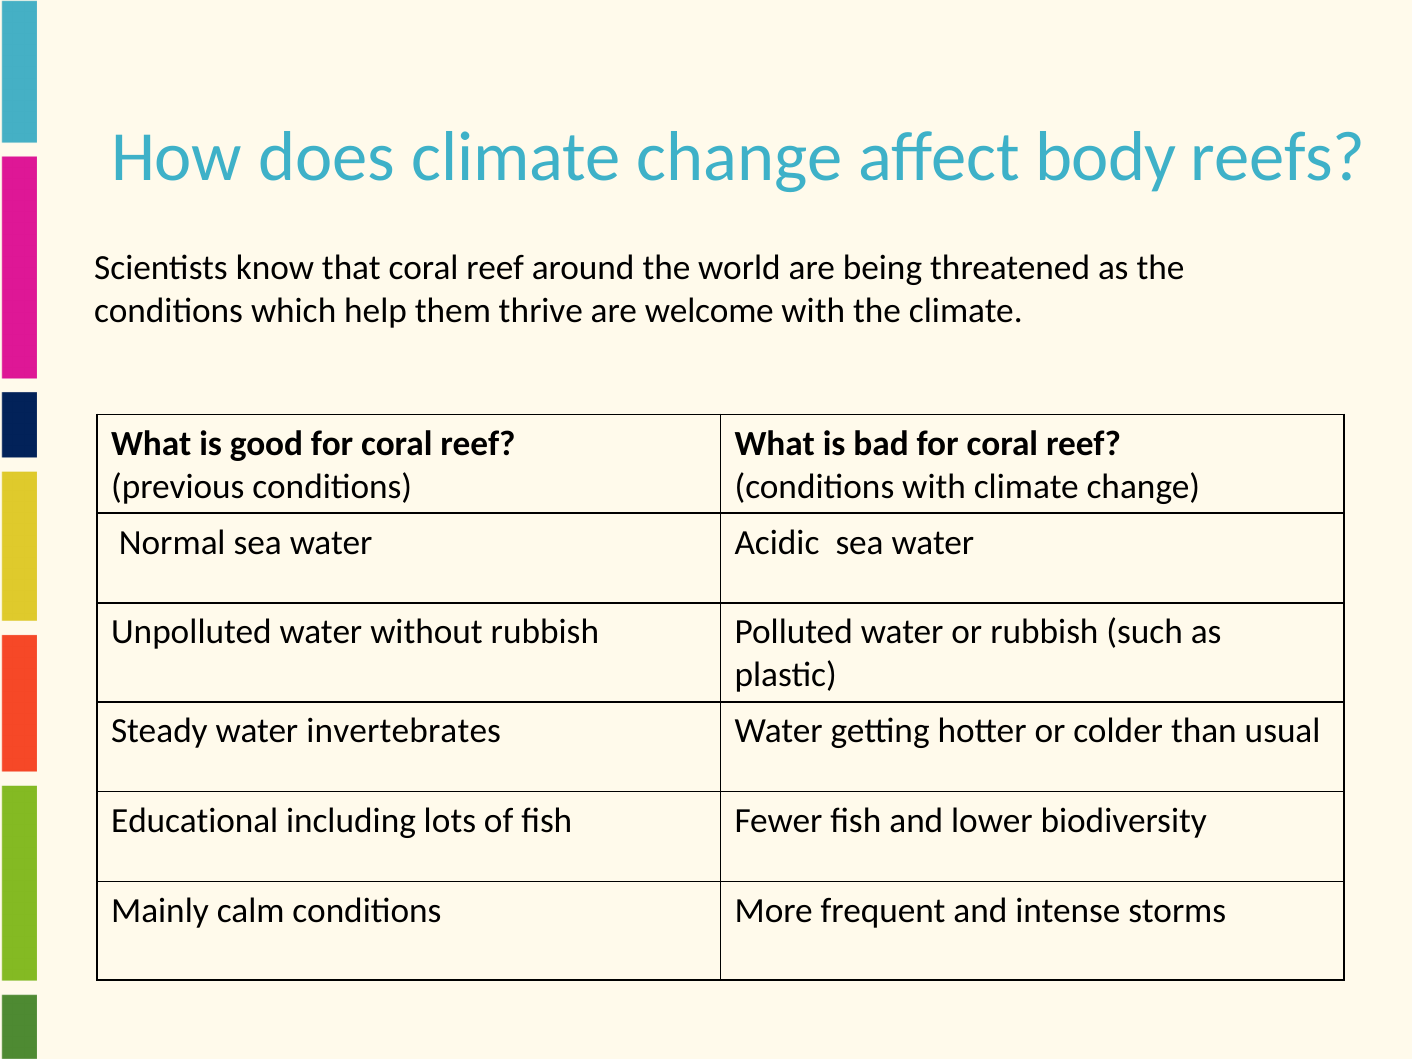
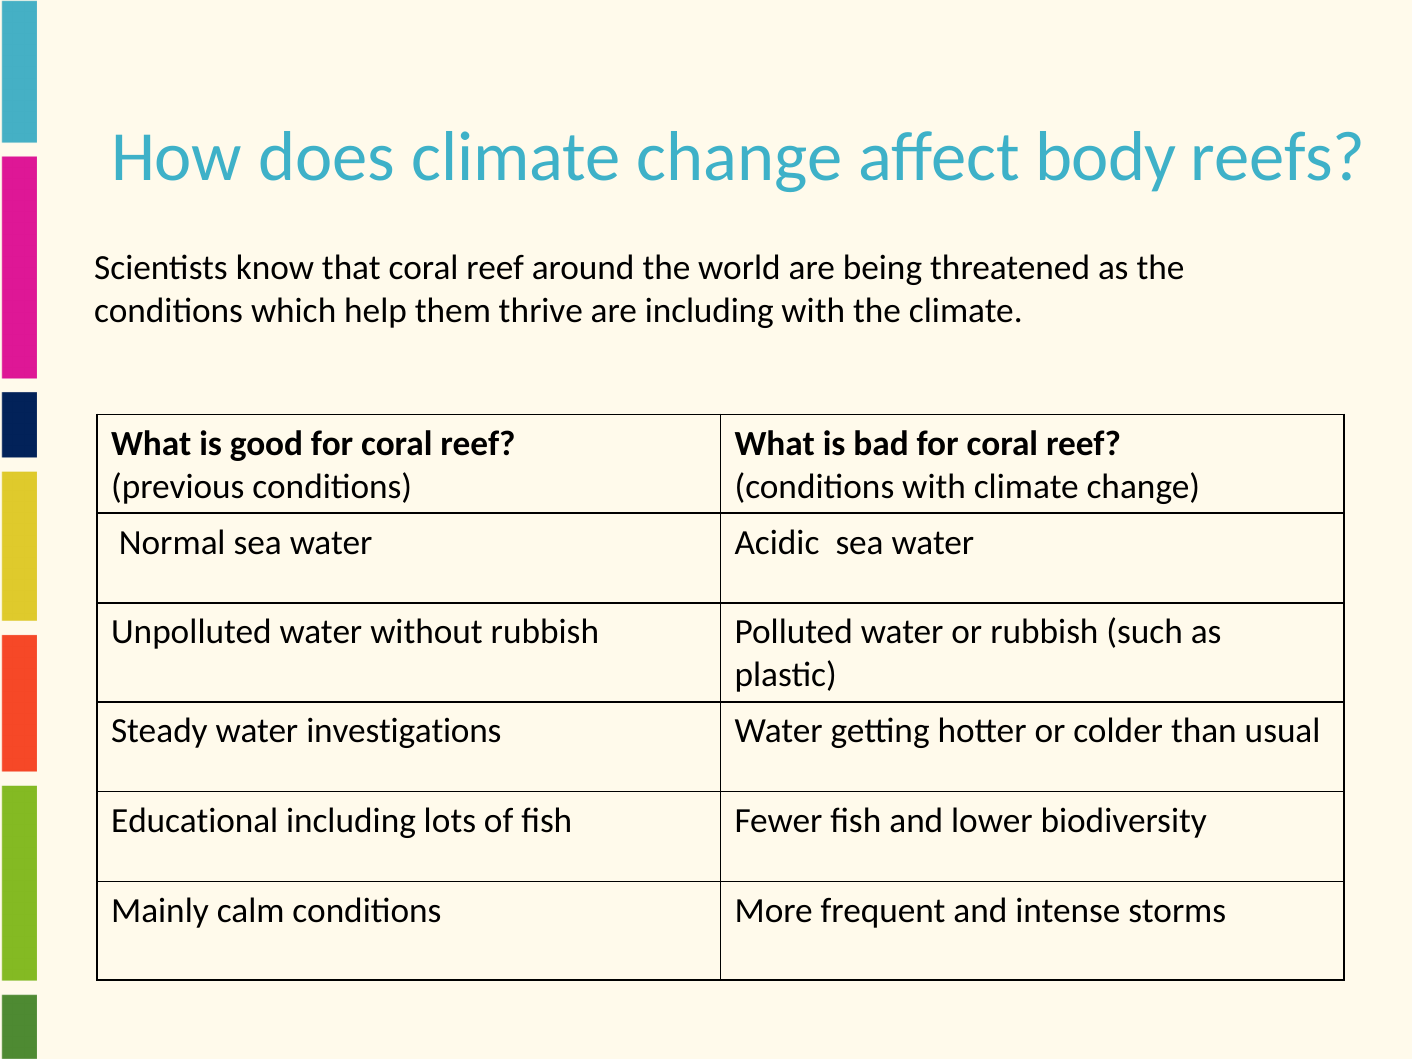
are welcome: welcome -> including
invertebrates: invertebrates -> investigations
